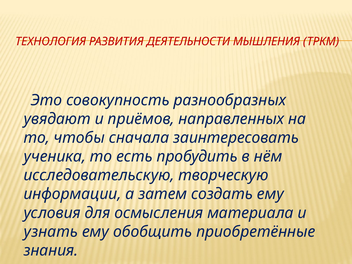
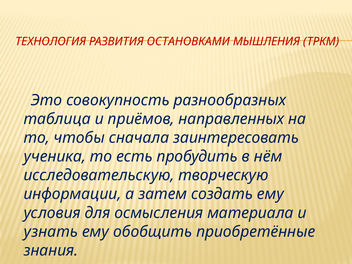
ДЕЯТЕЛЬНОСТИ: ДЕЯТЕЛЬНОСТИ -> ОСТАНОВКАМИ
увядают: увядают -> таблица
